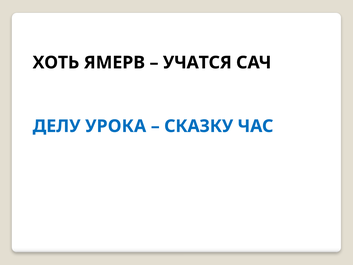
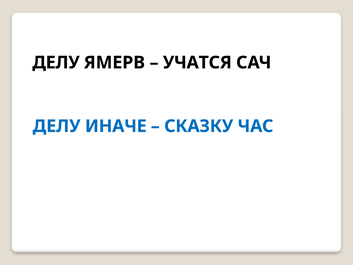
ХОТЬ at (56, 63): ХОТЬ -> ДЕЛУ
УРОКА: УРОКА -> ИНАЧЕ
